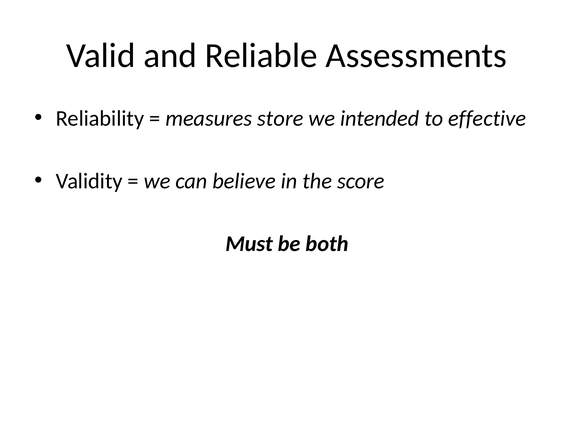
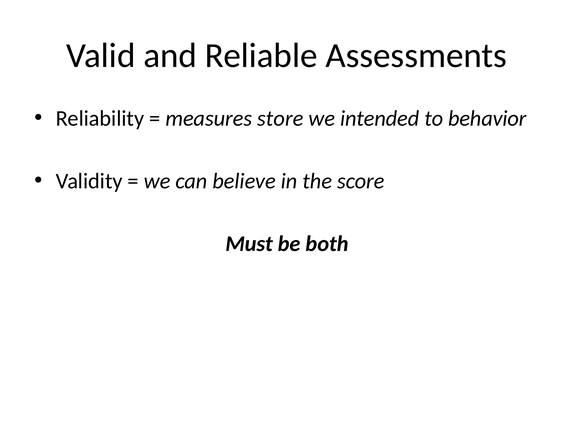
effective: effective -> behavior
